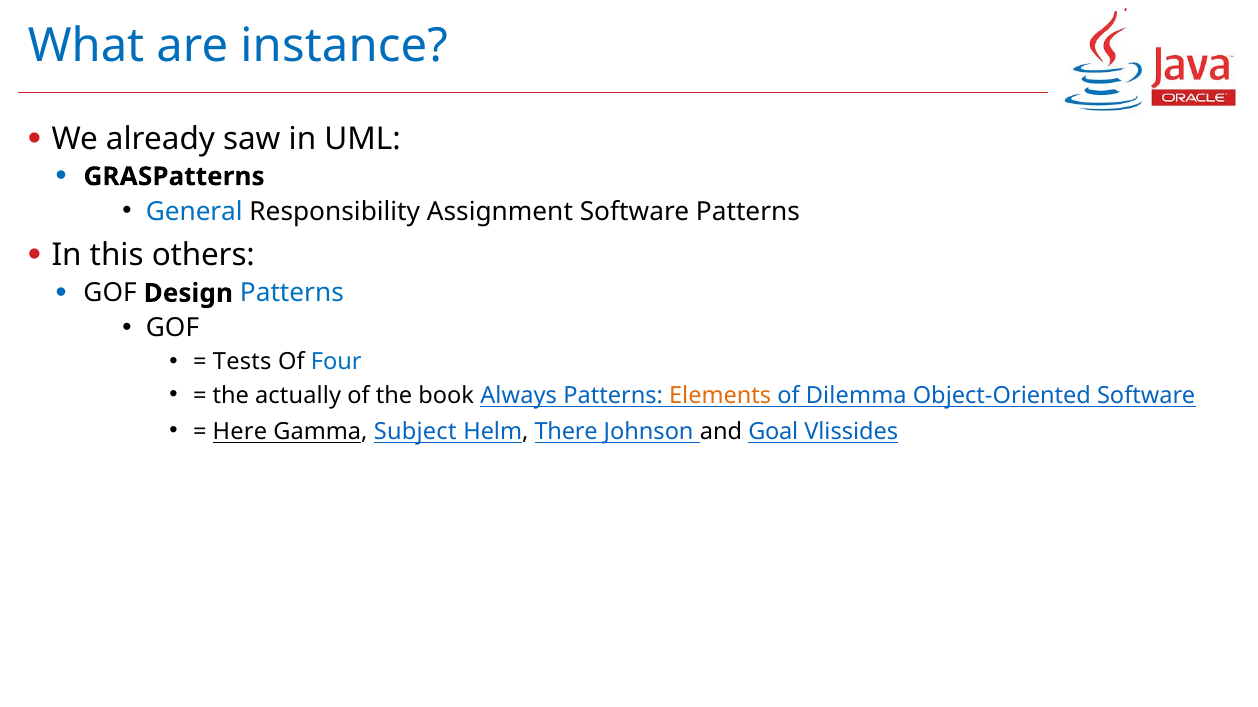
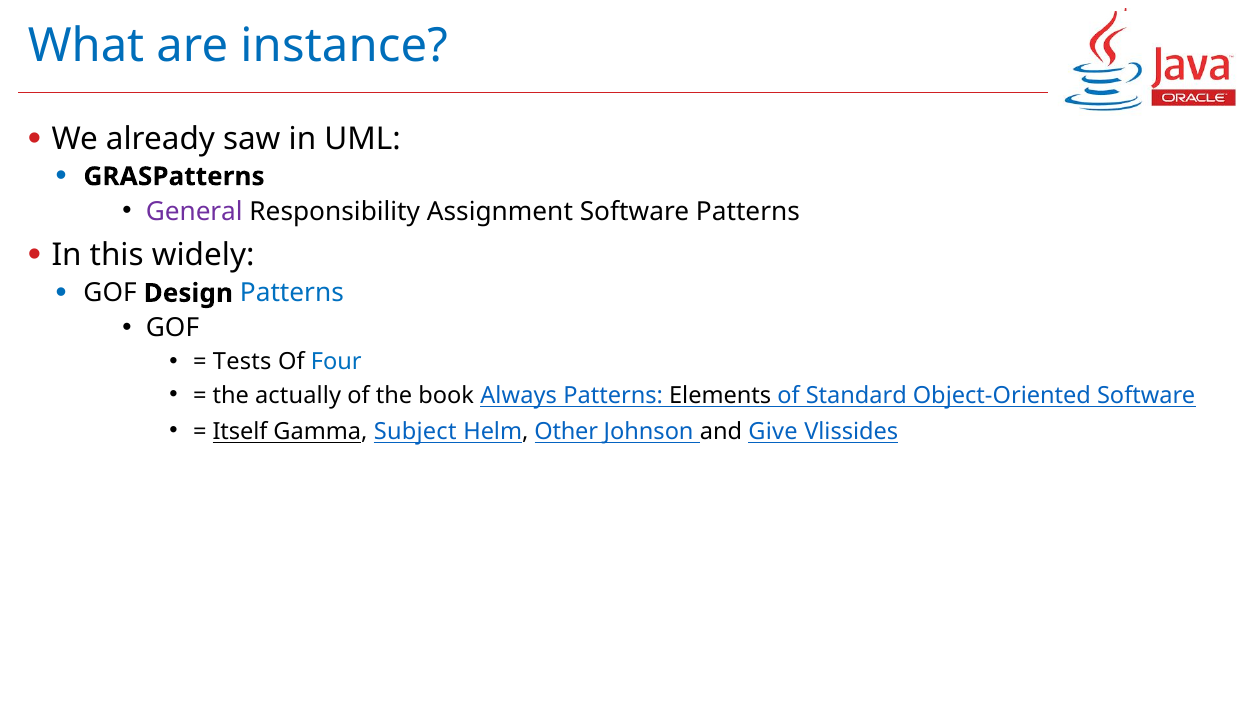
General colour: blue -> purple
others: others -> widely
Elements colour: orange -> black
Dilemma: Dilemma -> Standard
Here: Here -> Itself
There: There -> Other
Goal: Goal -> Give
